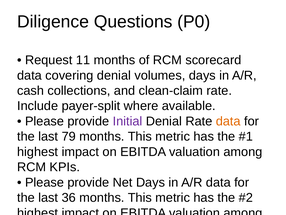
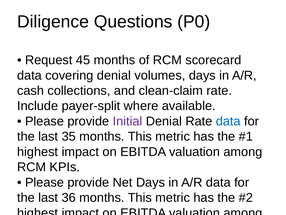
11: 11 -> 45
data at (228, 121) colour: orange -> blue
79: 79 -> 35
